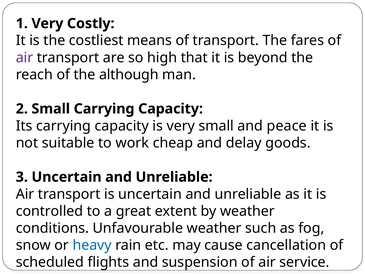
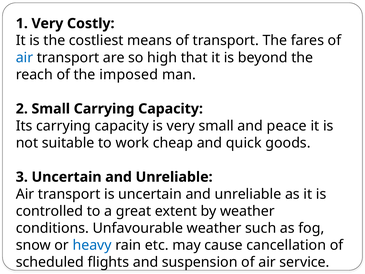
air at (24, 58) colour: purple -> blue
although: although -> imposed
delay: delay -> quick
